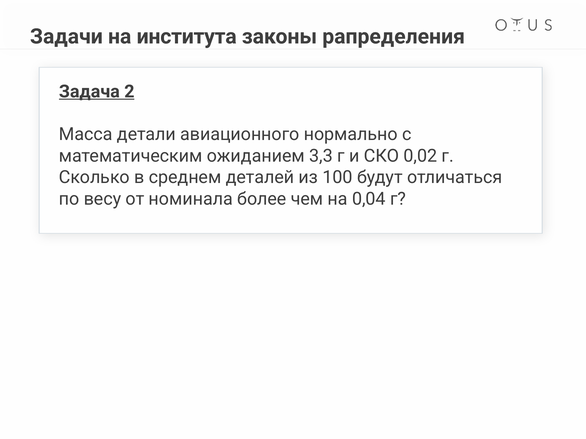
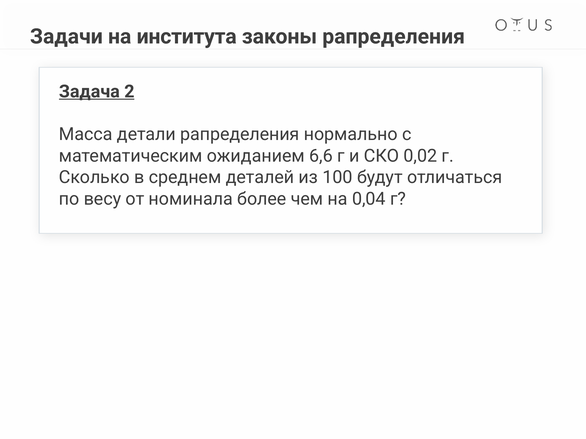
детали авиационного: авиационного -> рапределения
3,3: 3,3 -> 6,6
